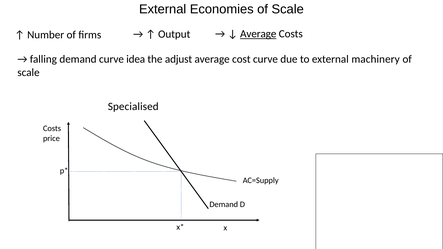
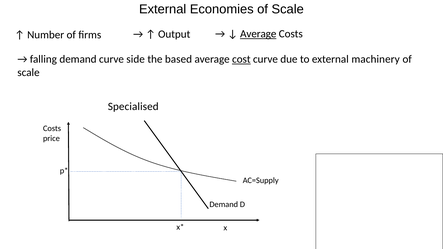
idea: idea -> side
adjust: adjust -> based
cost underline: none -> present
